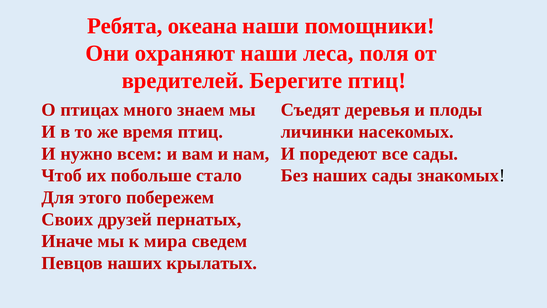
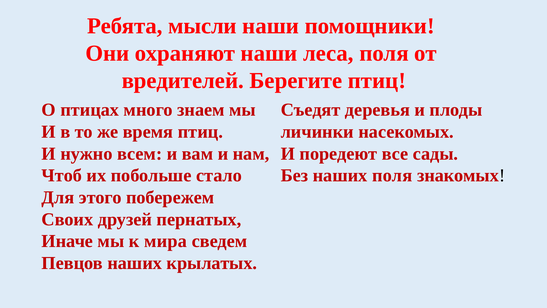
океана: океана -> мысли
наших сады: сады -> поля
